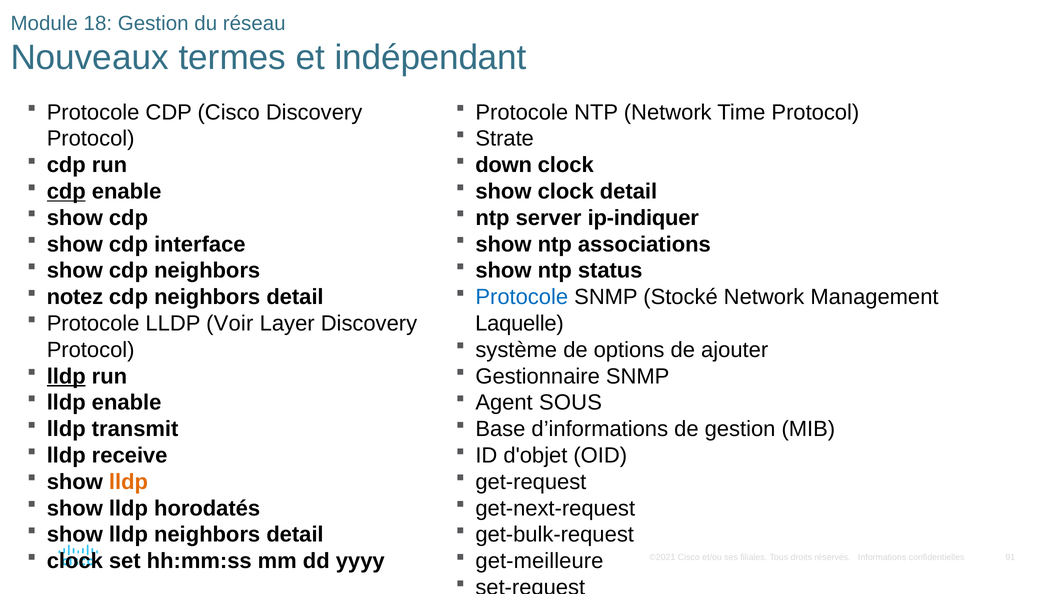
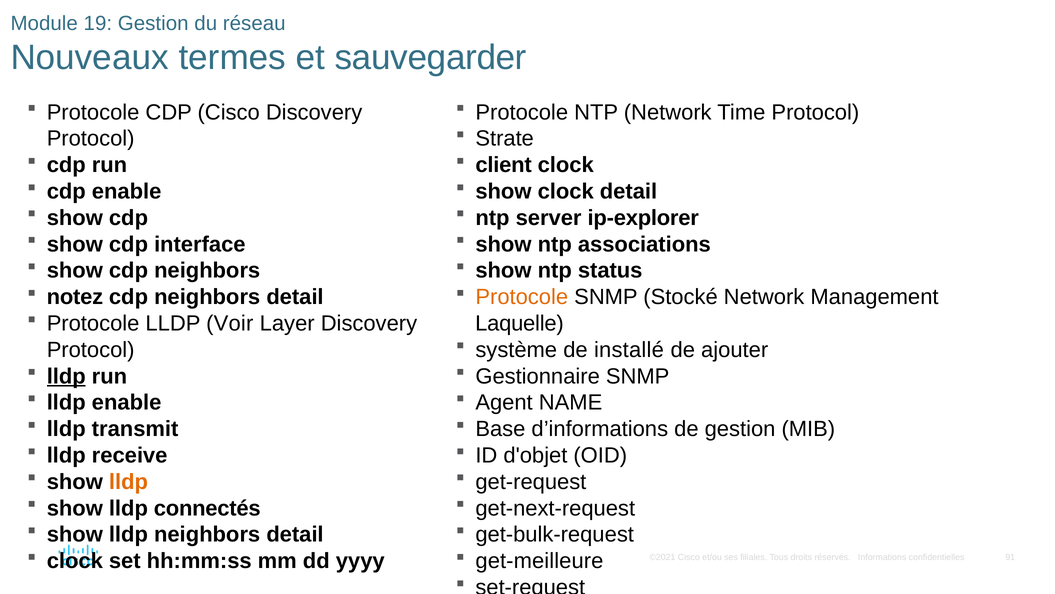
18: 18 -> 19
indépendant: indépendant -> sauvegarder
down: down -> client
cdp at (66, 191) underline: present -> none
ip-indiquer: ip-indiquer -> ip-explorer
Protocole at (522, 297) colour: blue -> orange
options: options -> installé
SOUS: SOUS -> NAME
horodatés: horodatés -> connectés
